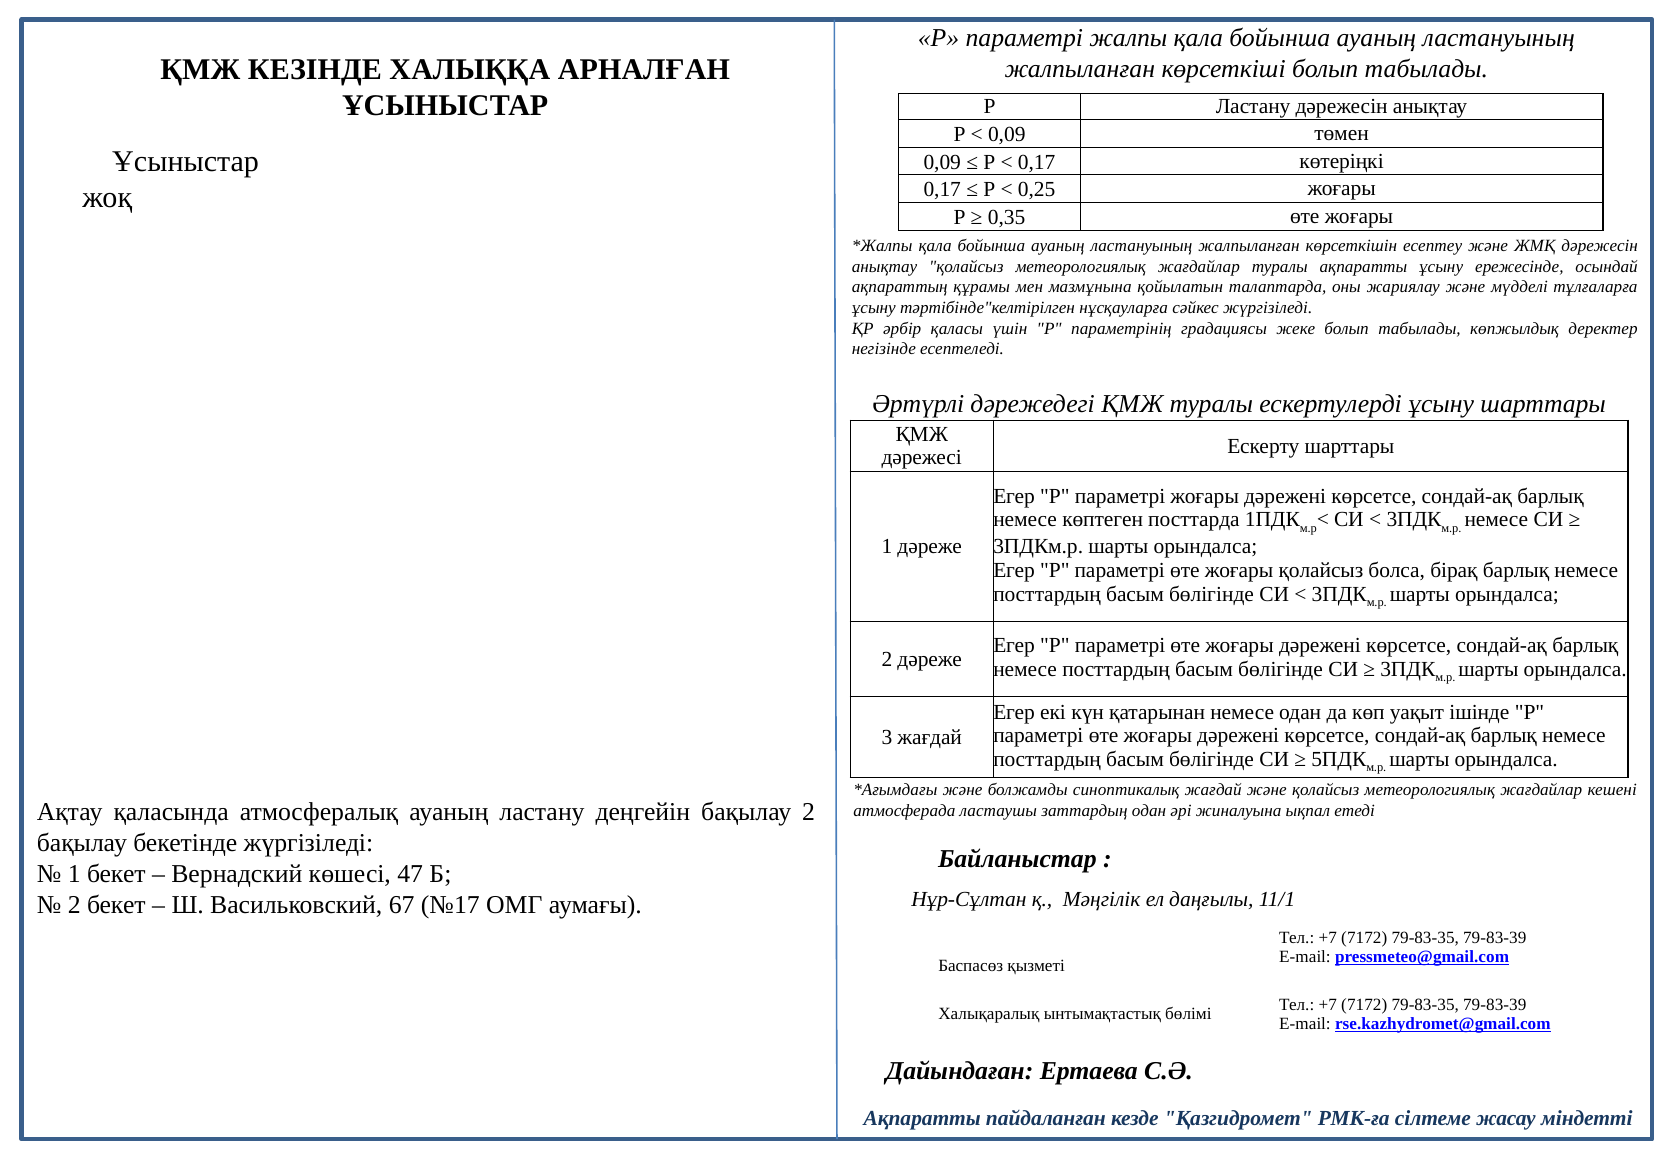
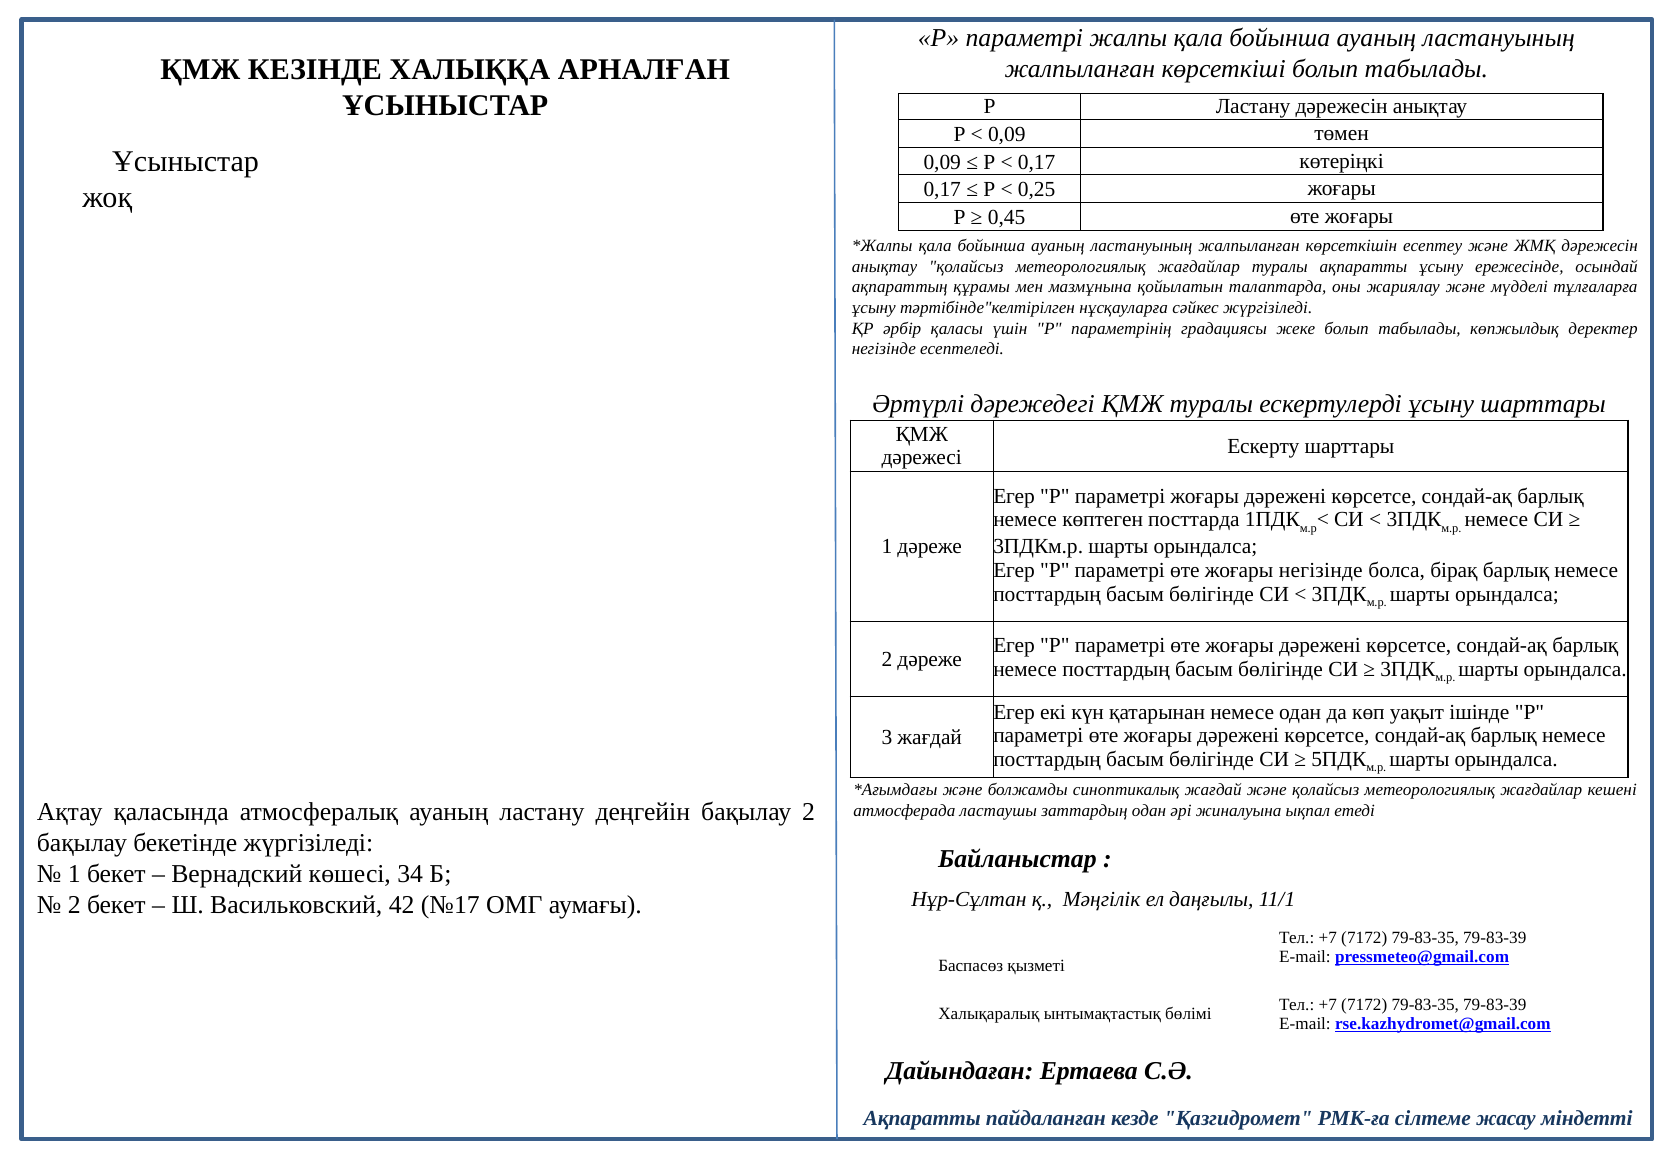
0,35: 0,35 -> 0,45
жоғары қолайсыз: қолайсыз -> негізінде
47: 47 -> 34
67: 67 -> 42
